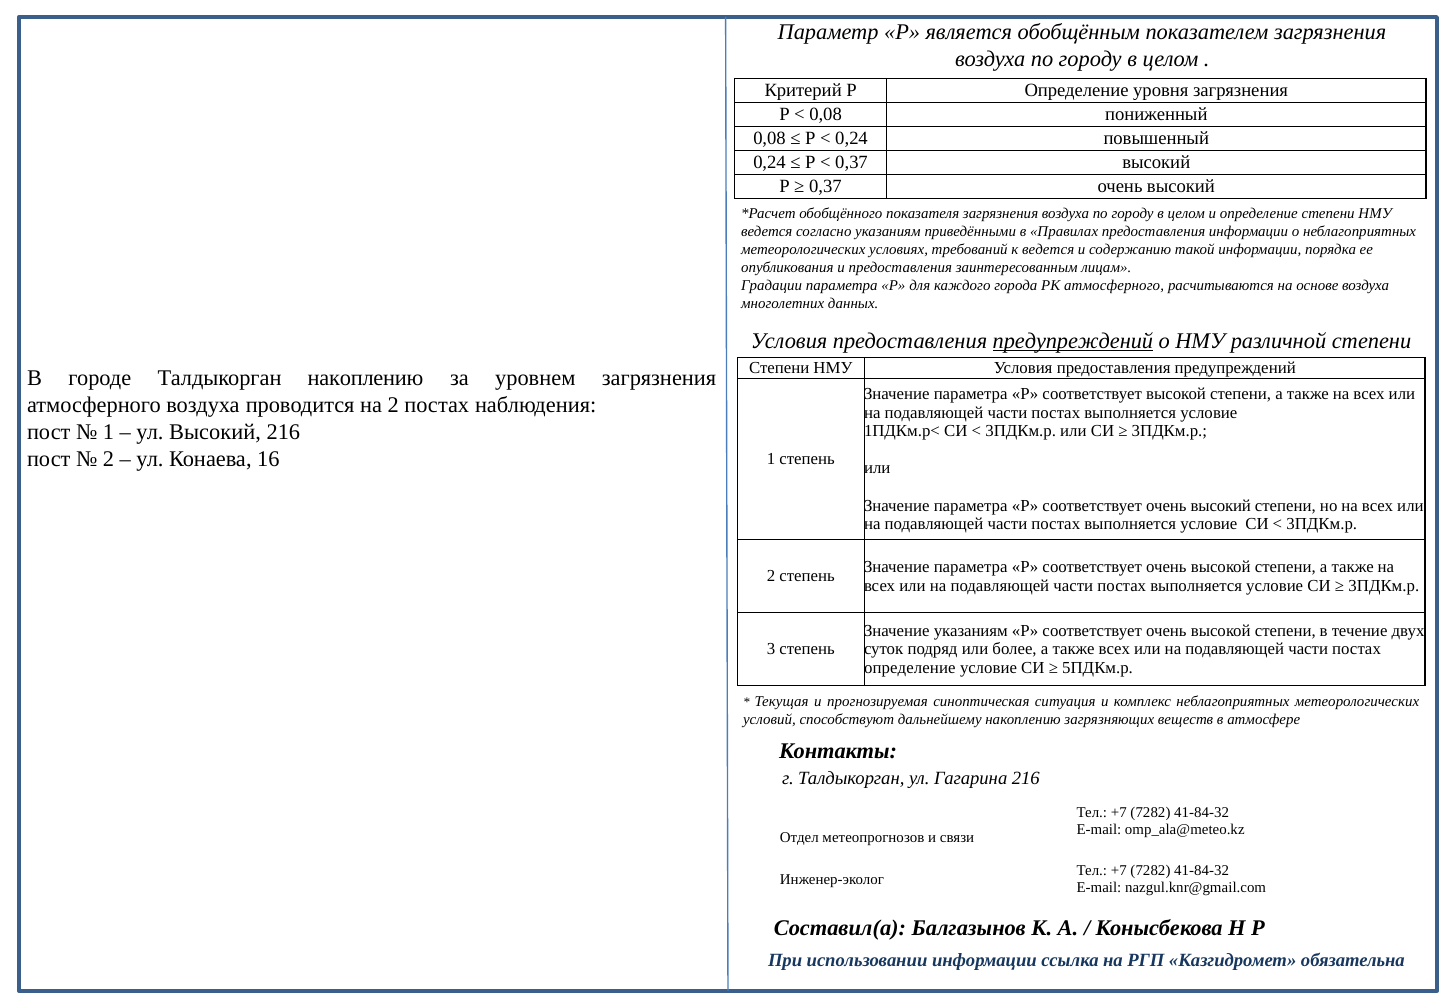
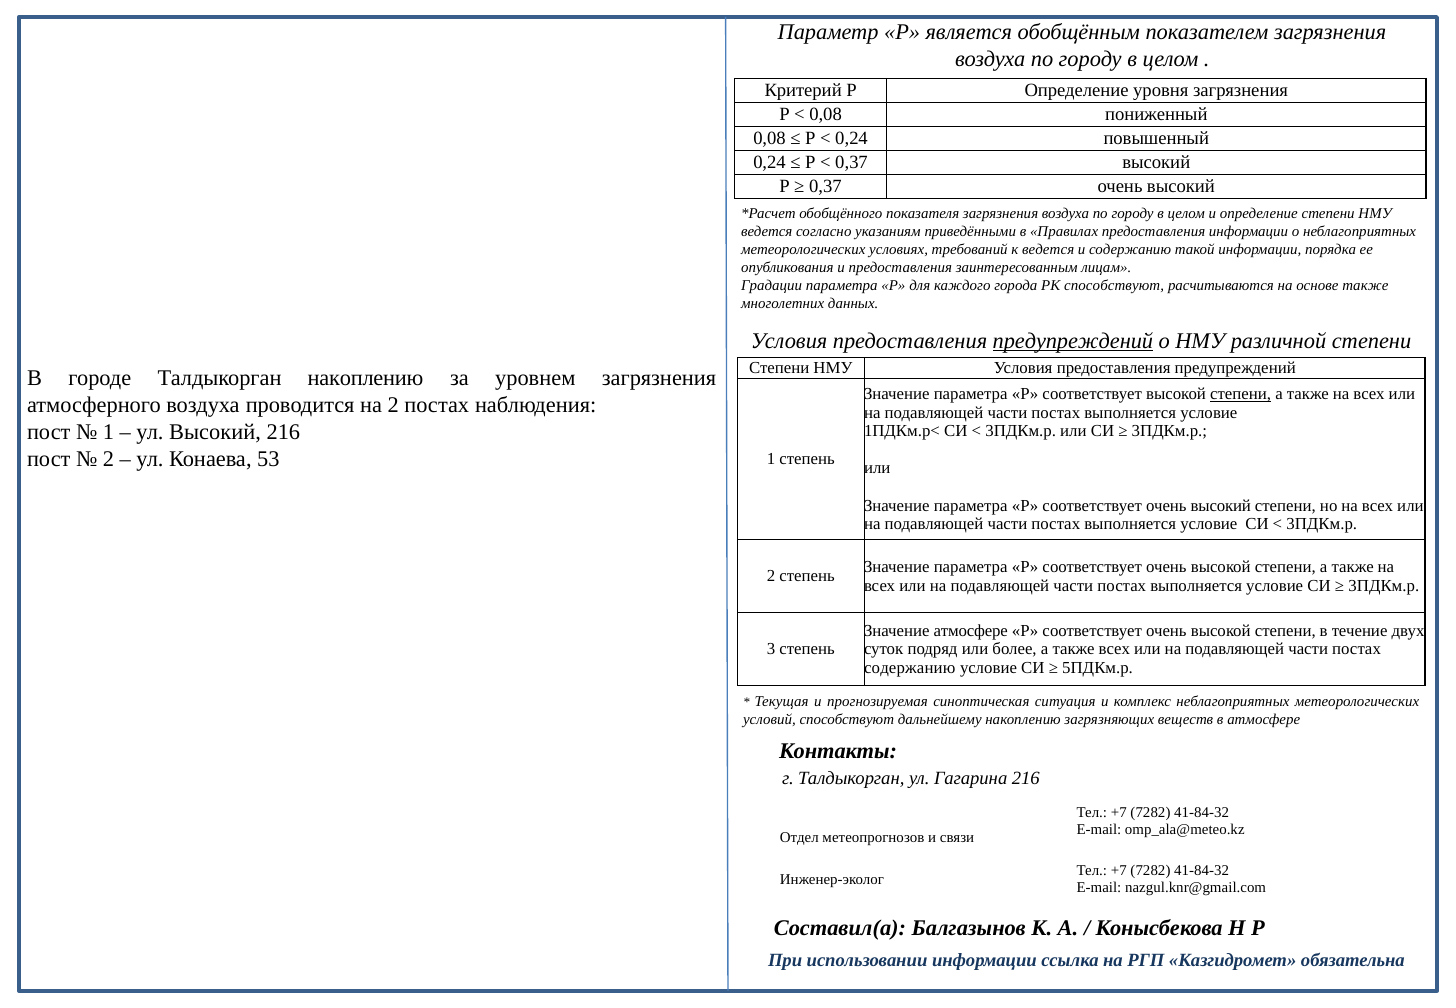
РК атмосферного: атмосферного -> способствуют
основе воздуха: воздуха -> также
степени at (1241, 394) underline: none -> present
16: 16 -> 53
Значение указаниям: указаниям -> атмосфере
определение at (910, 668): определение -> содержанию
